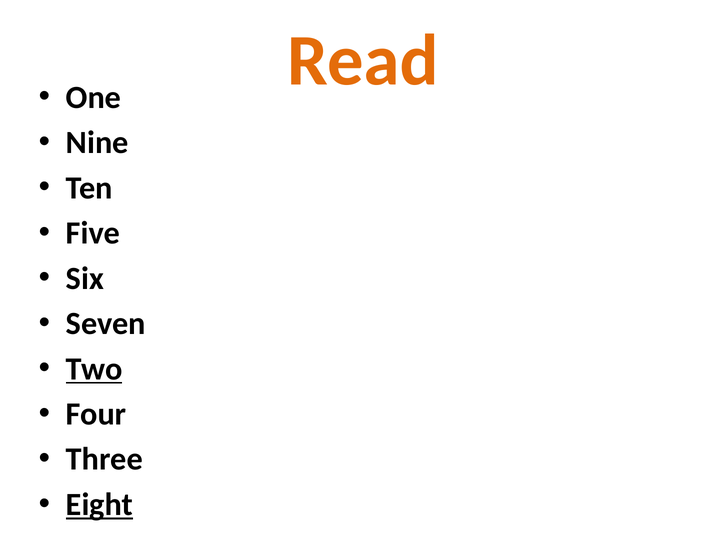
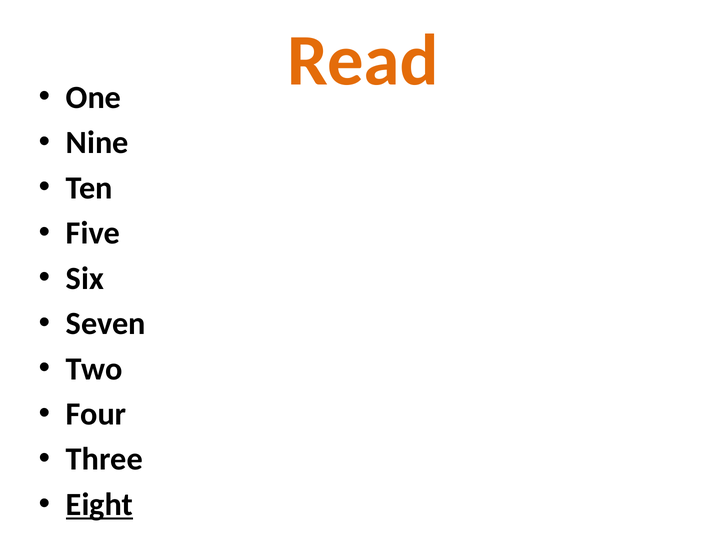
Two underline: present -> none
